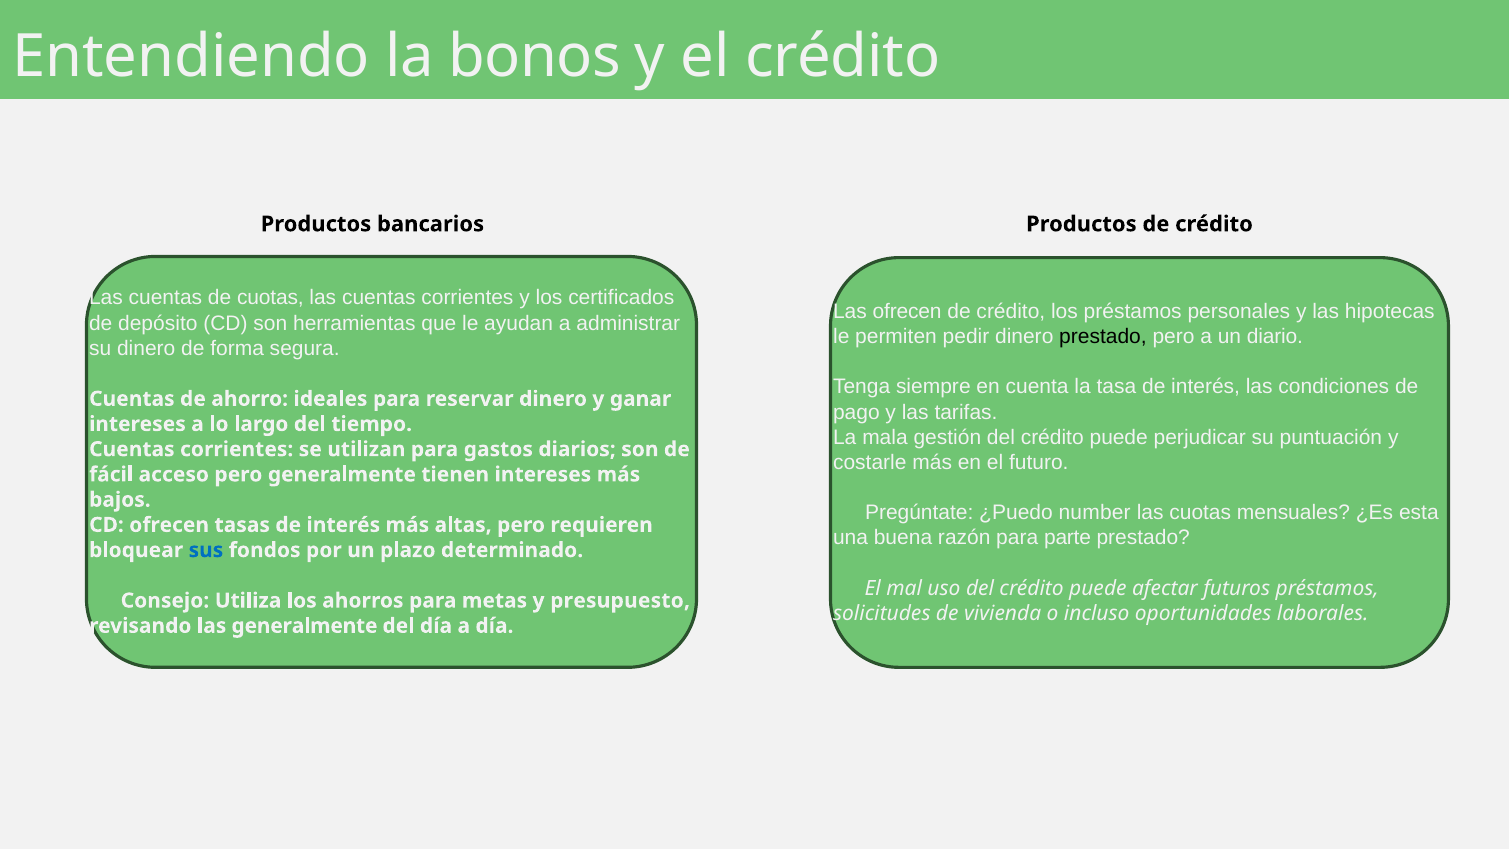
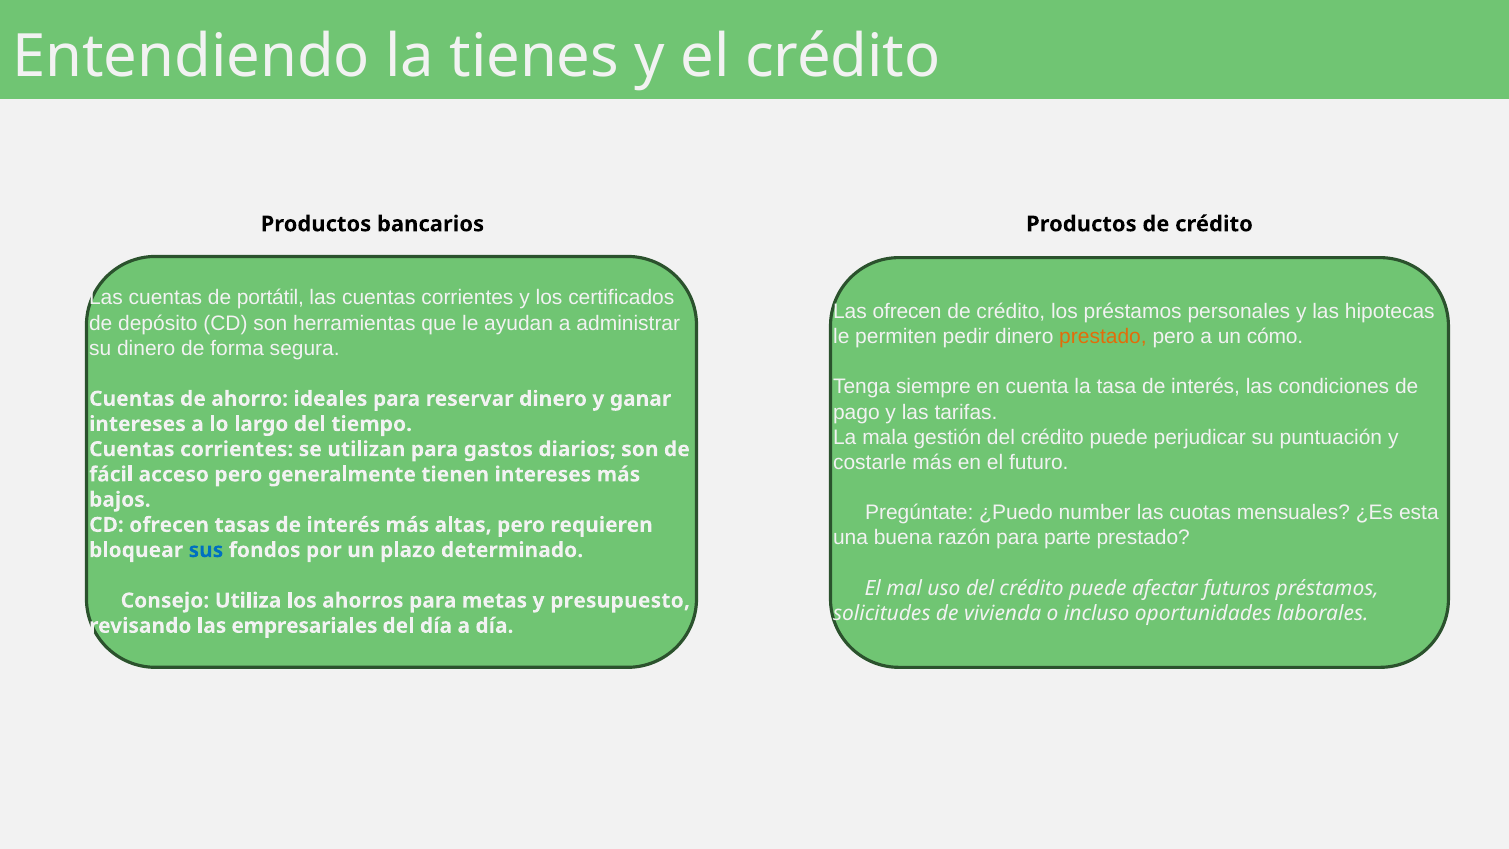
bonos: bonos -> tienes
de cuotas: cuotas -> portátil
prestado at (1103, 337) colour: black -> orange
diario: diario -> cómo
las generalmente: generalmente -> empresariales
